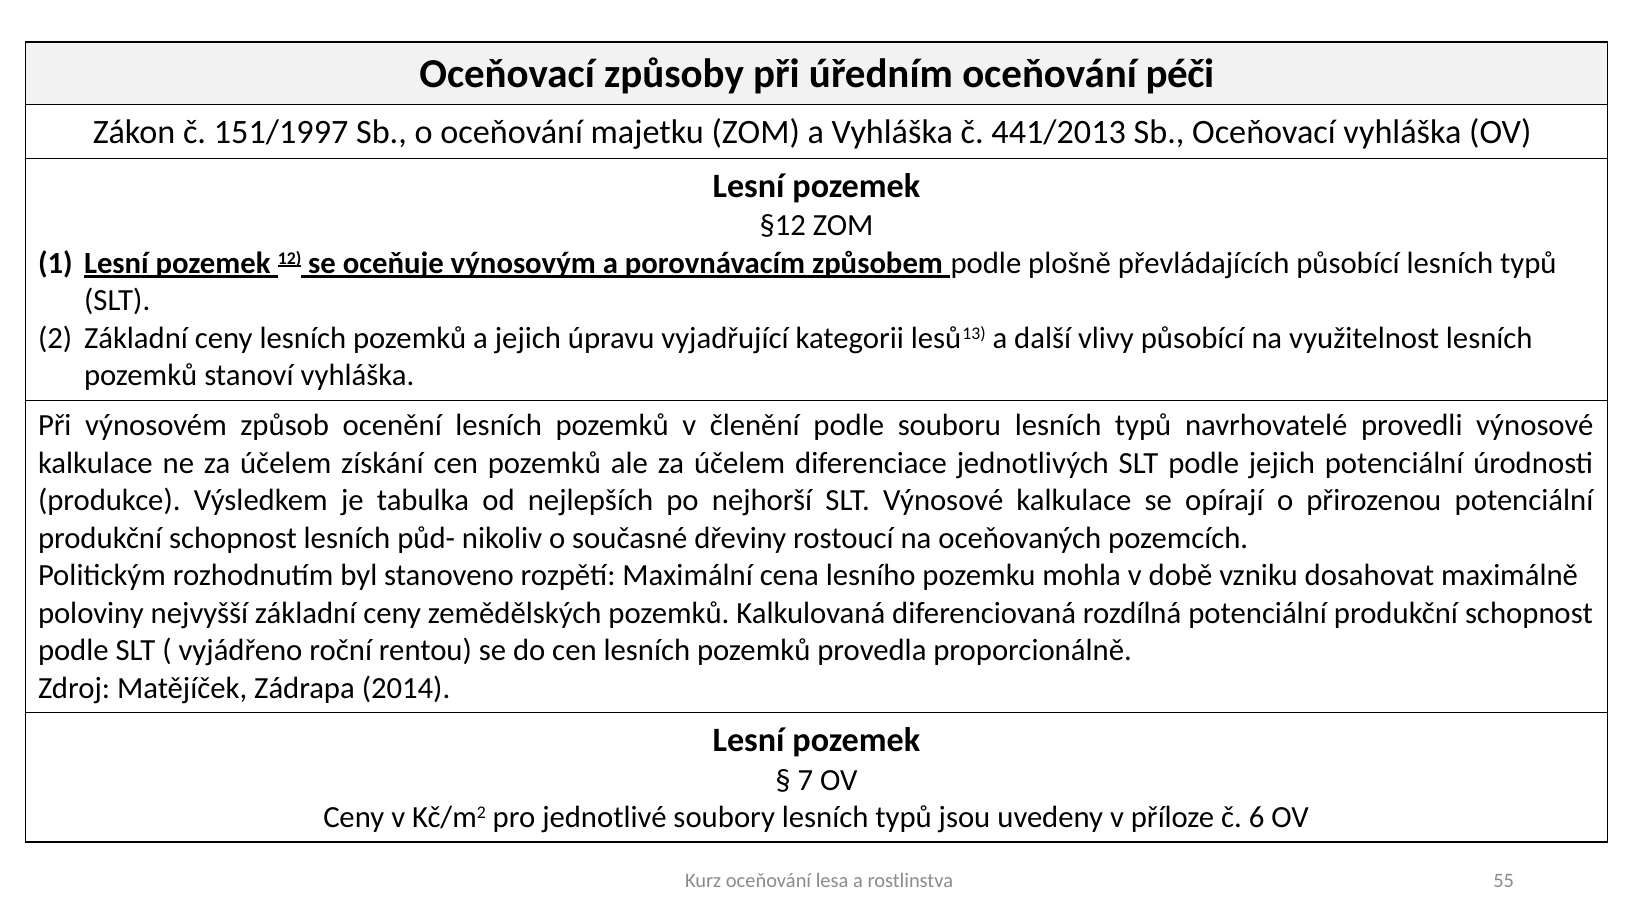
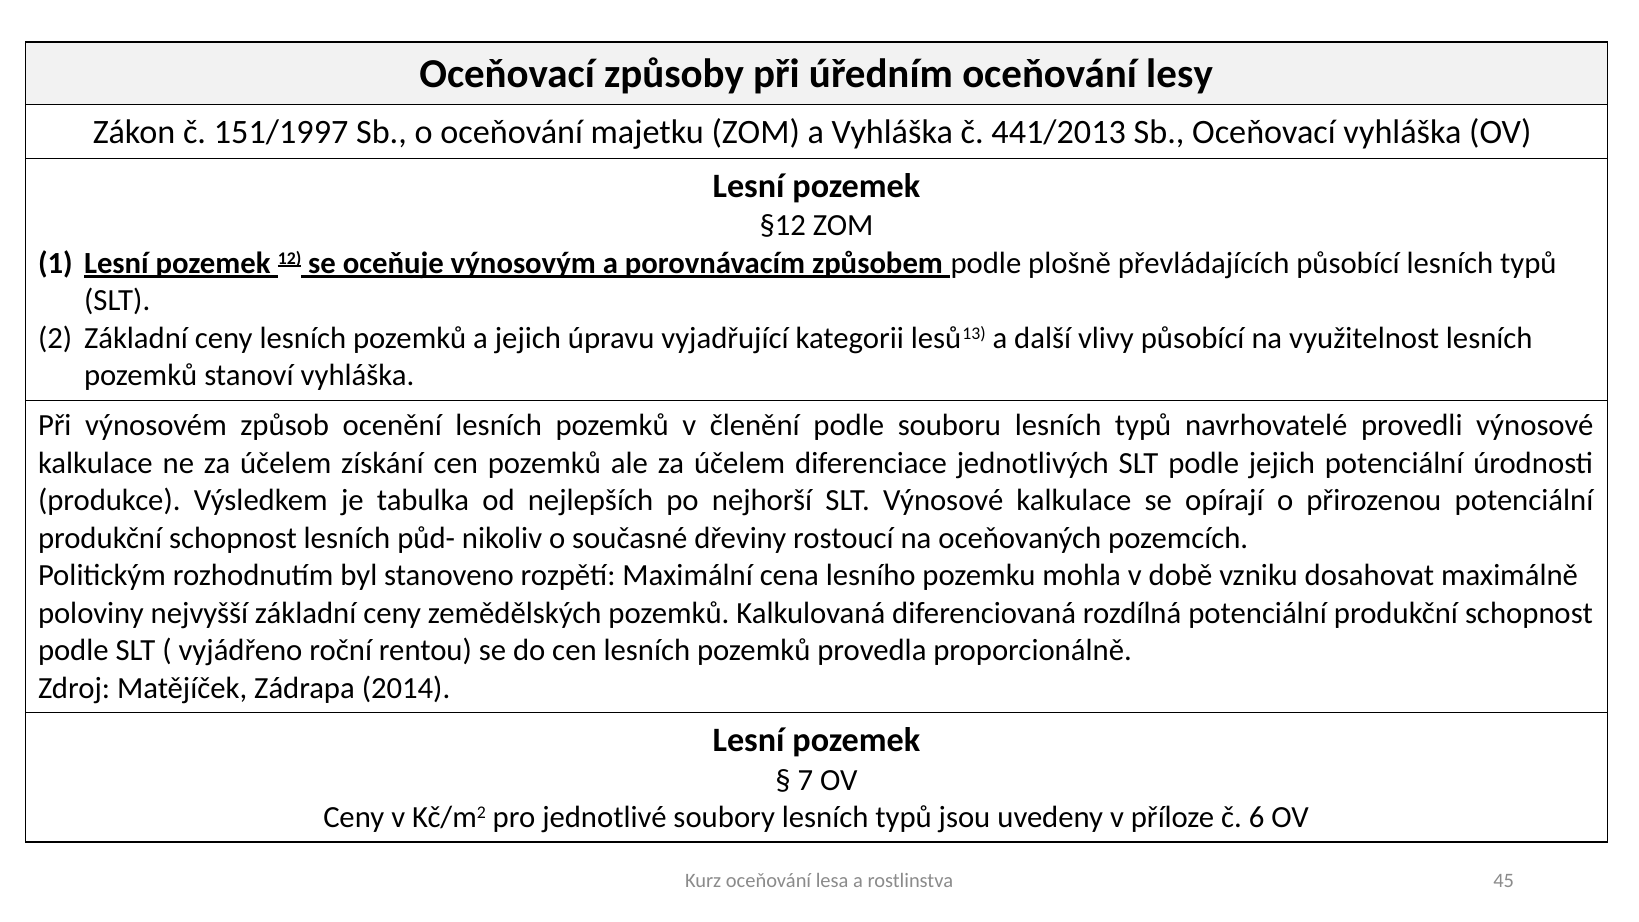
péči: péči -> lesy
55: 55 -> 45
